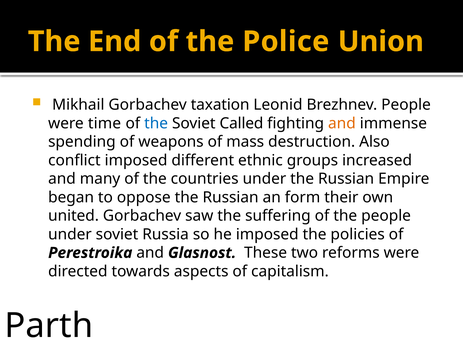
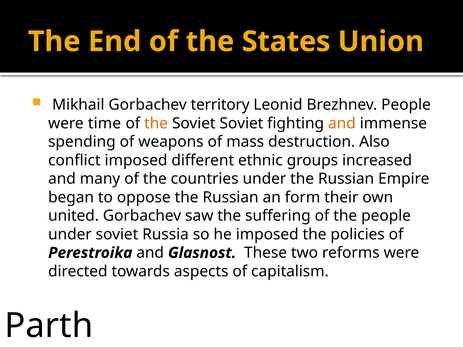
Police: Police -> States
taxation: taxation -> territory
the at (156, 123) colour: blue -> orange
Soviet Called: Called -> Soviet
